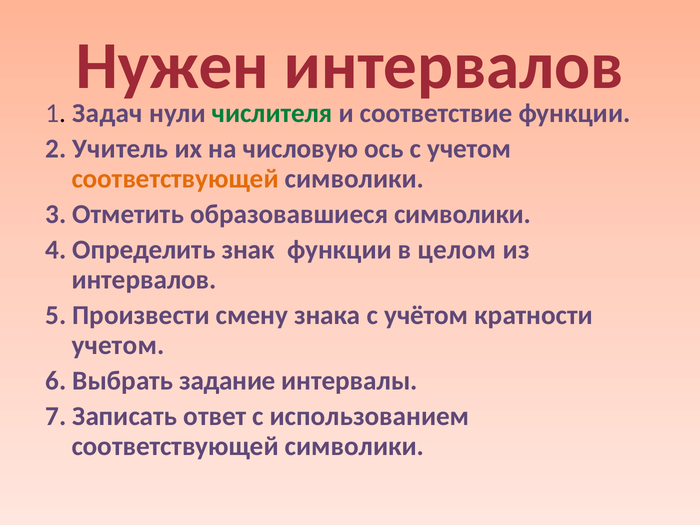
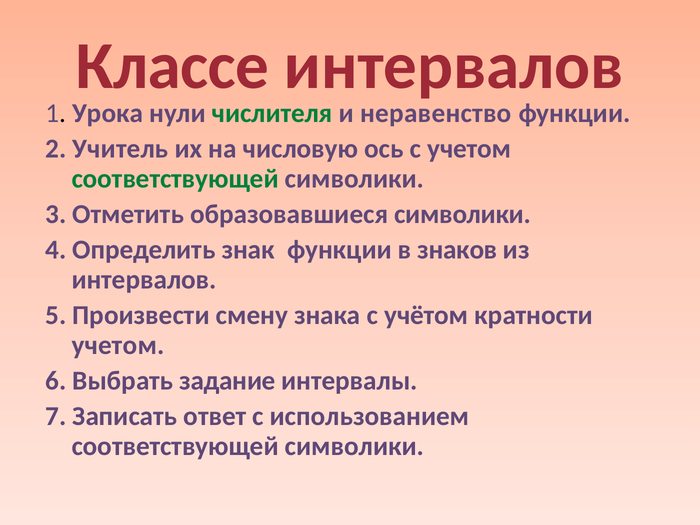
Нужен: Нужен -> Классе
Задач: Задач -> Урока
соответствие: соответствие -> неравенство
соответствующей at (175, 179) colour: orange -> green
целом: целом -> знаков
